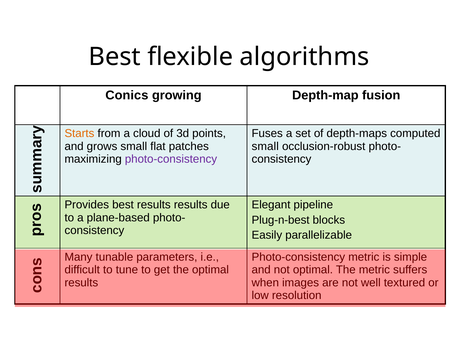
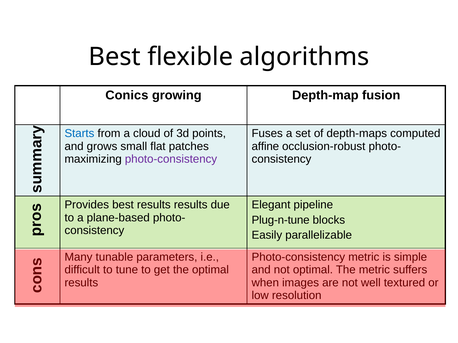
Starts colour: orange -> blue
small at (265, 147): small -> affine
Plug-n-best: Plug-n-best -> Plug-n-tune
